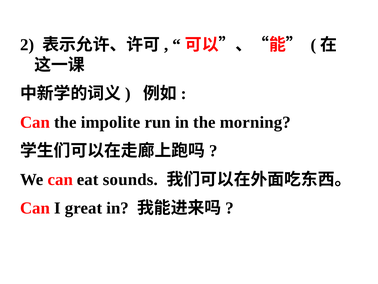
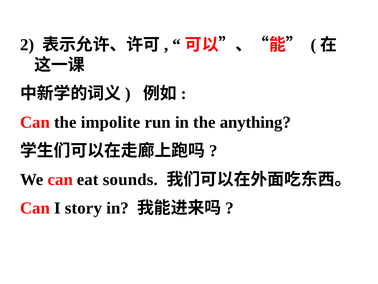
morning: morning -> anything
great: great -> story
